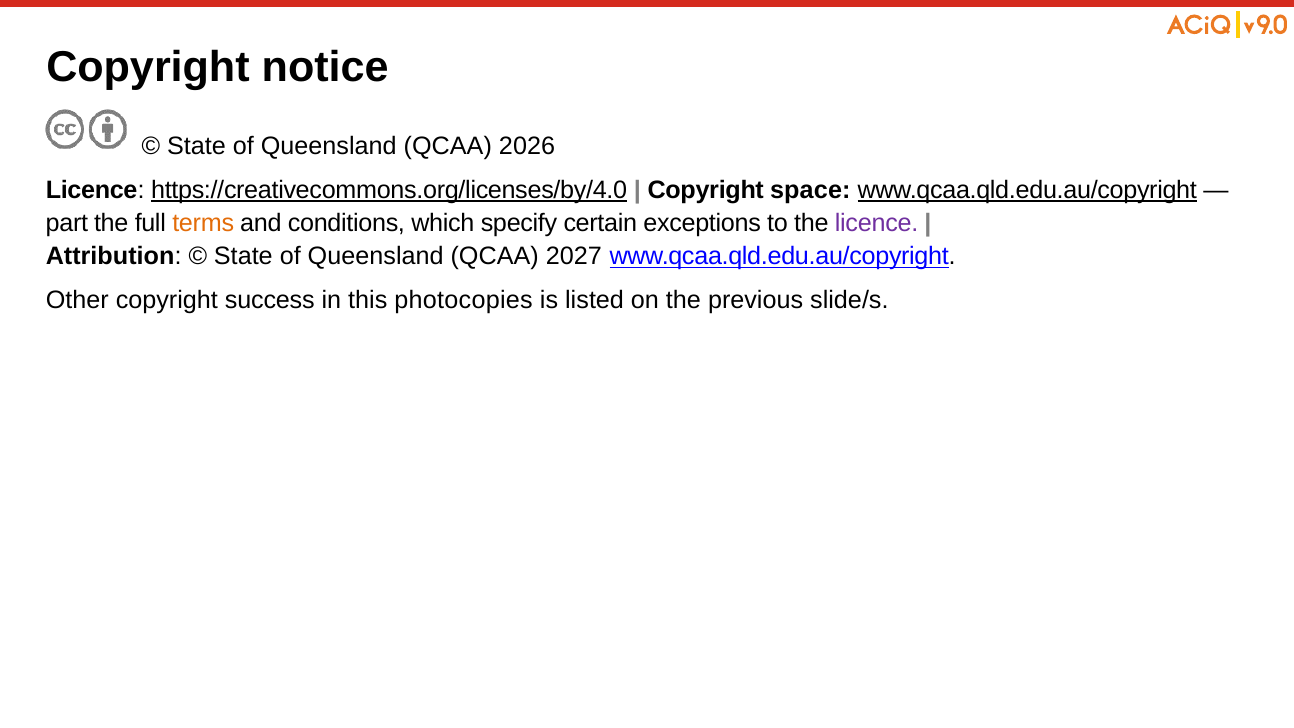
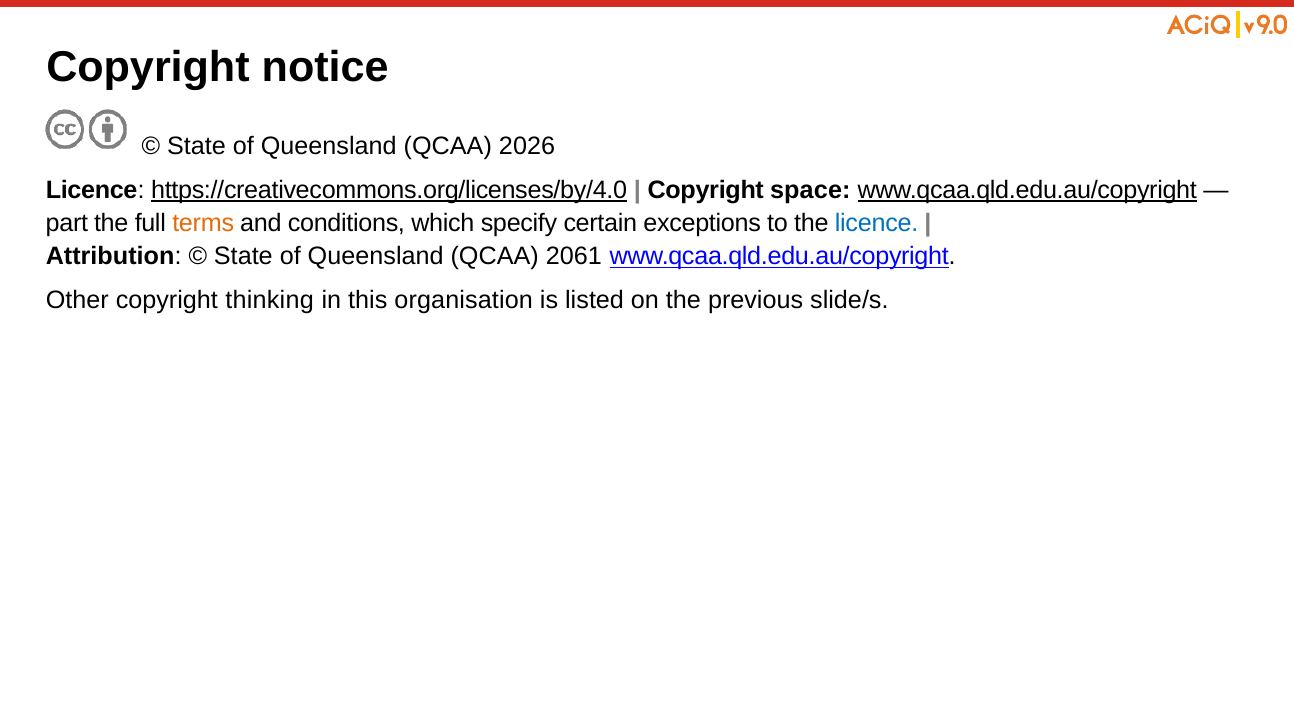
licence at (877, 223) colour: purple -> blue
2027: 2027 -> 2061
success: success -> thinking
photocopies: photocopies -> organisation
